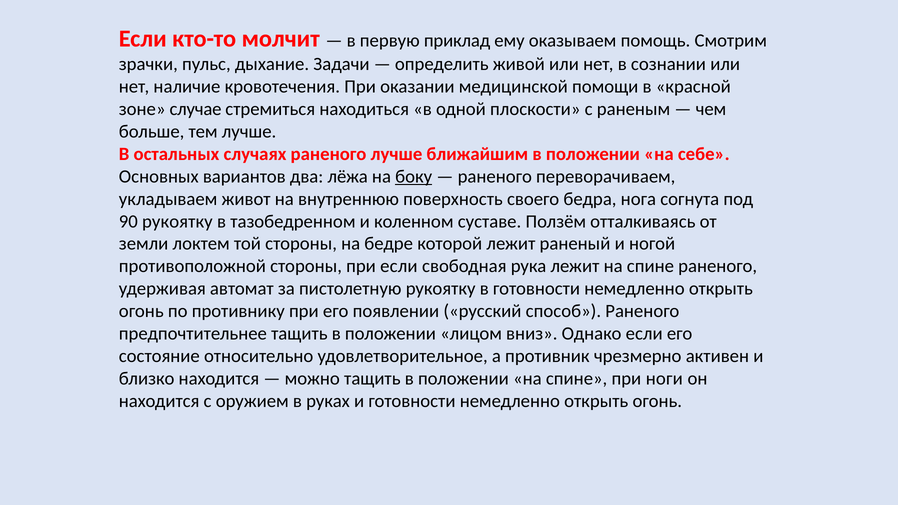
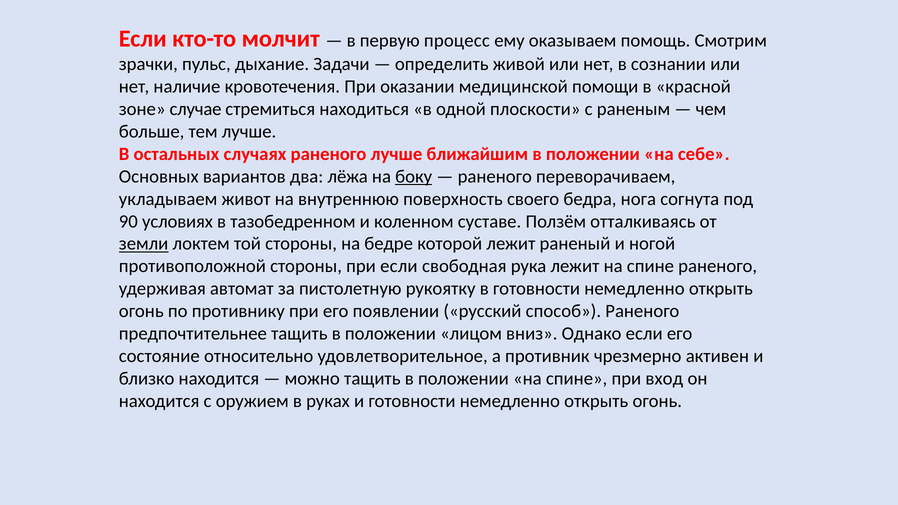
приклад: приклад -> процесс
90 рукоятку: рукоятку -> условиях
земли underline: none -> present
ноги: ноги -> вход
